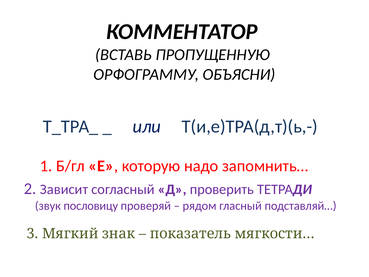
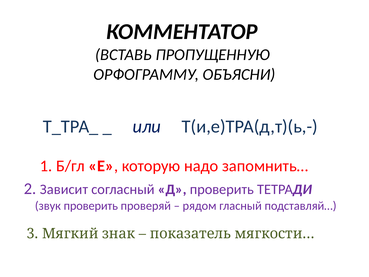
звук пословицу: пословицу -> проверить
